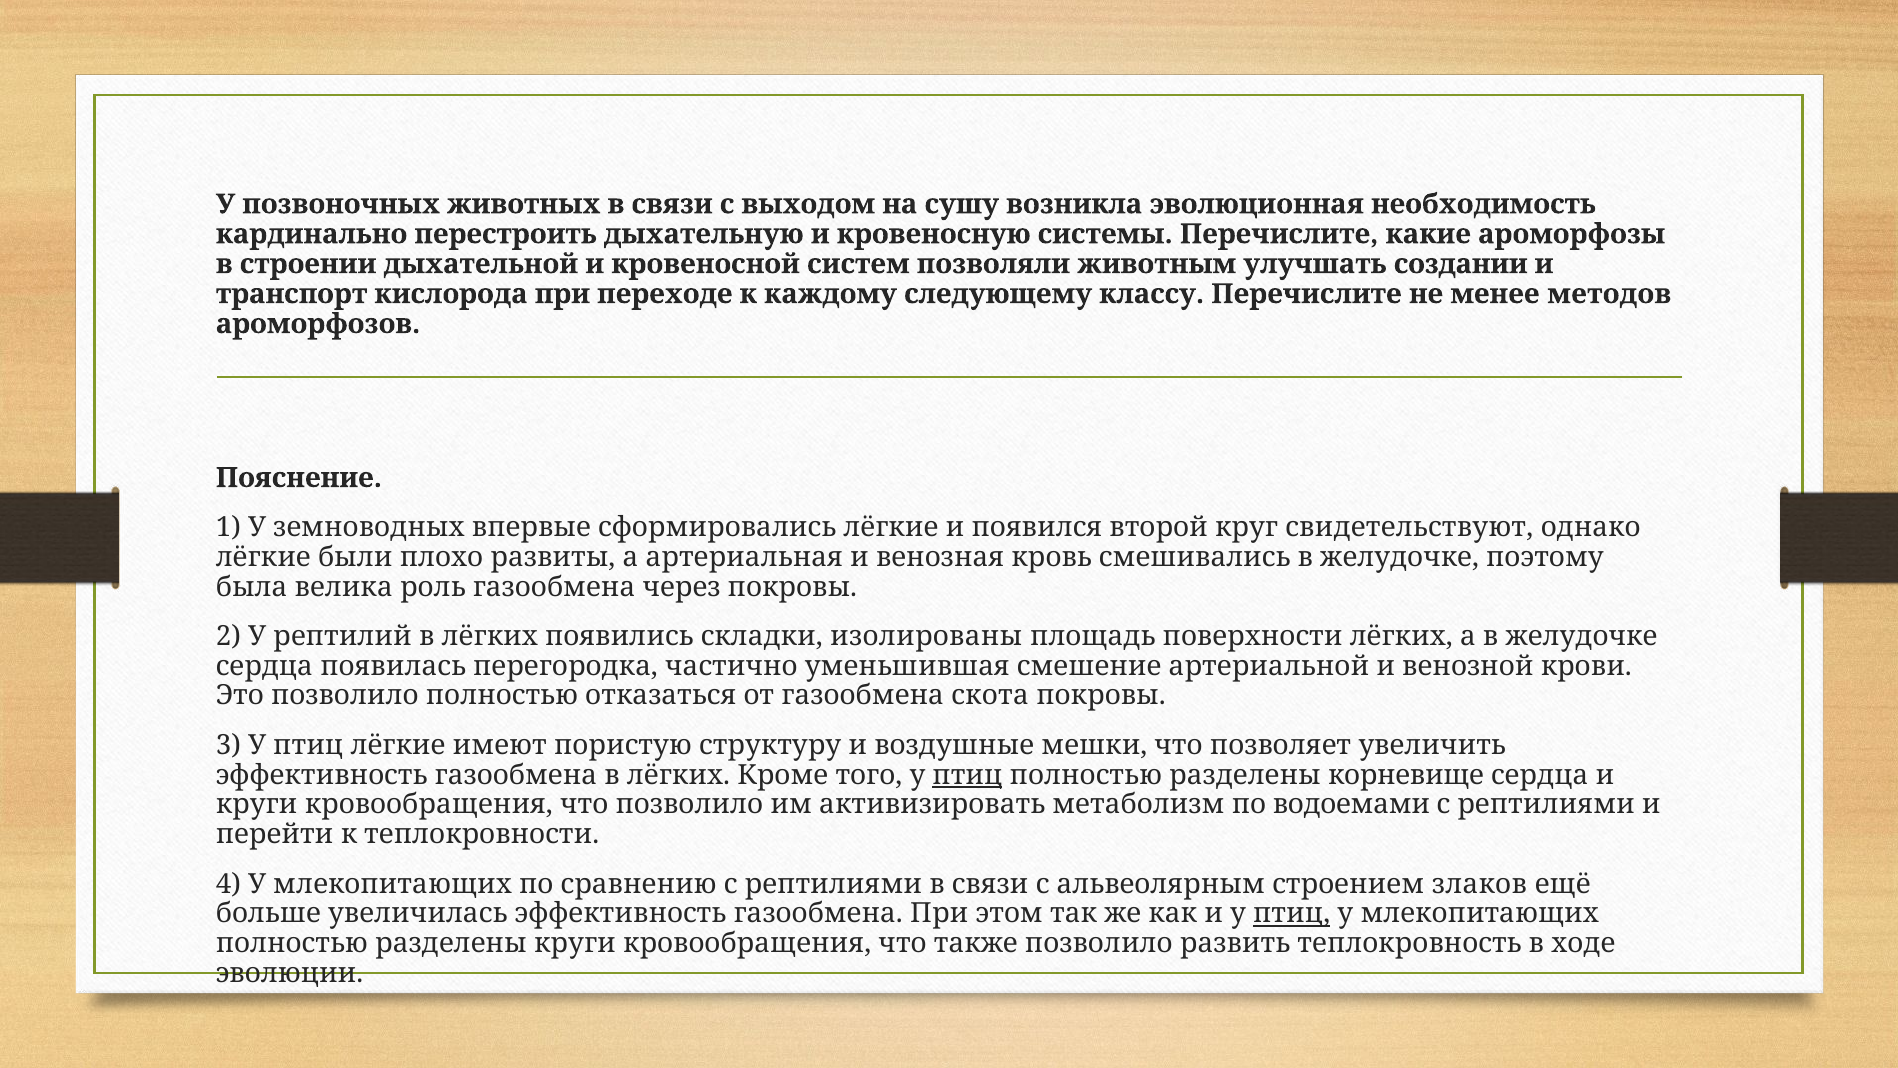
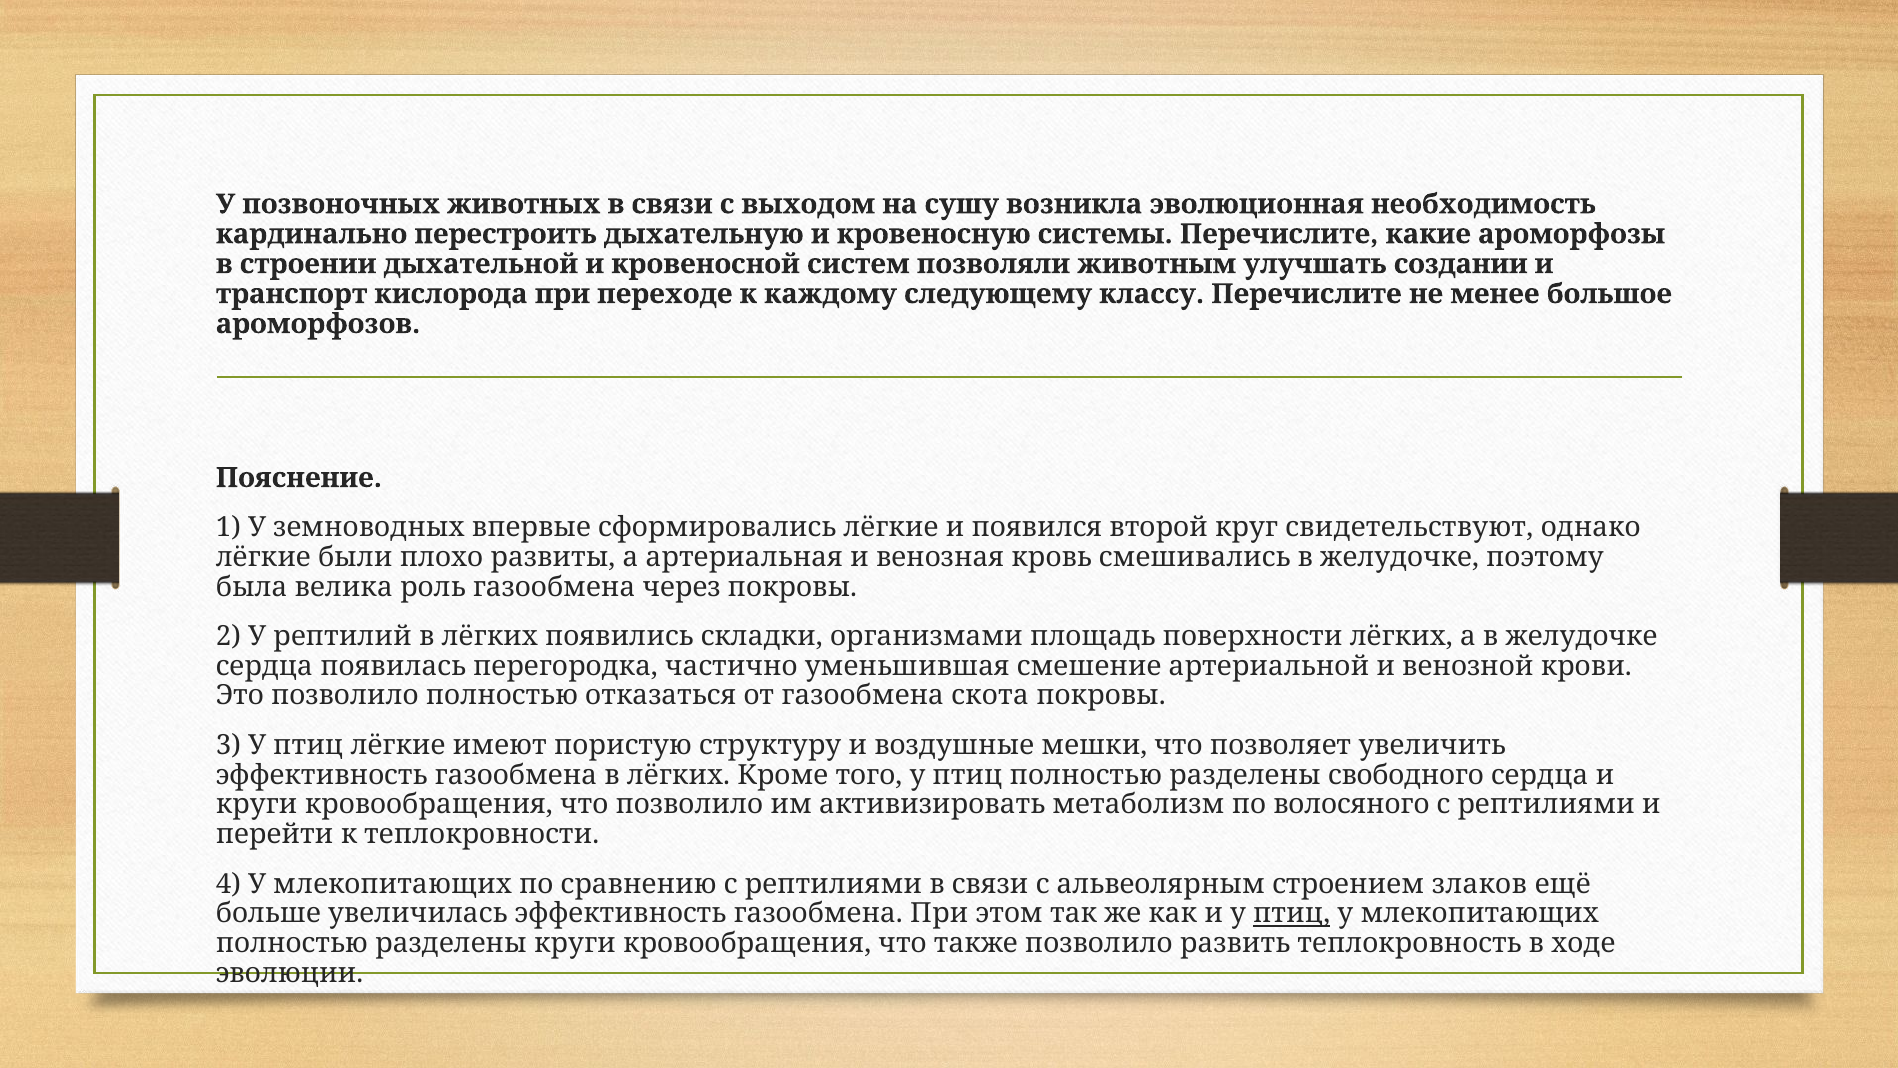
методов: методов -> большое
изолированы: изолированы -> организмами
птиц at (967, 775) underline: present -> none
корневище: корневище -> свободного
водоемами: водоемами -> волосяного
